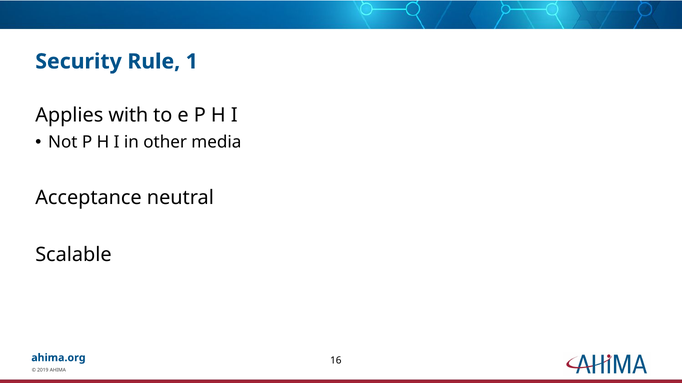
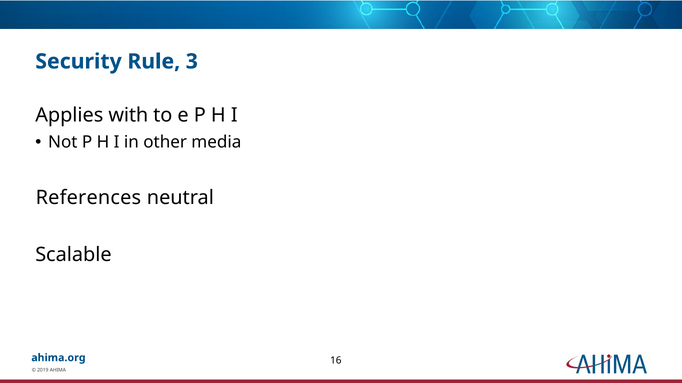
1: 1 -> 3
Acceptance: Acceptance -> References
